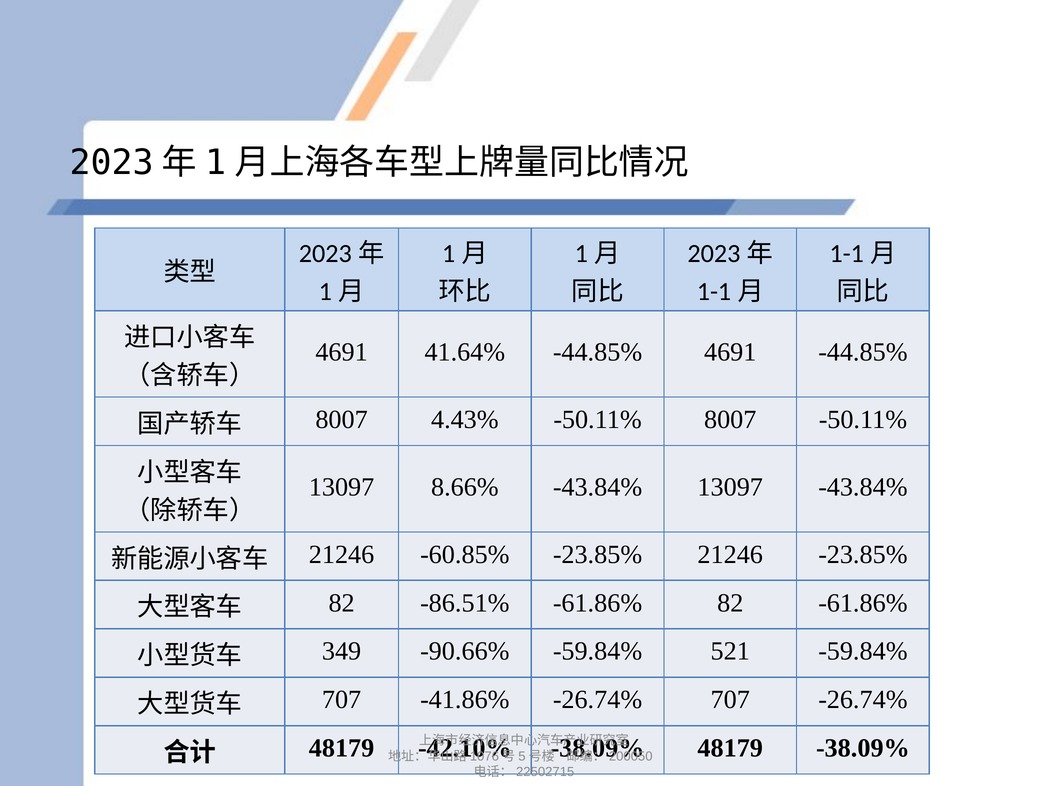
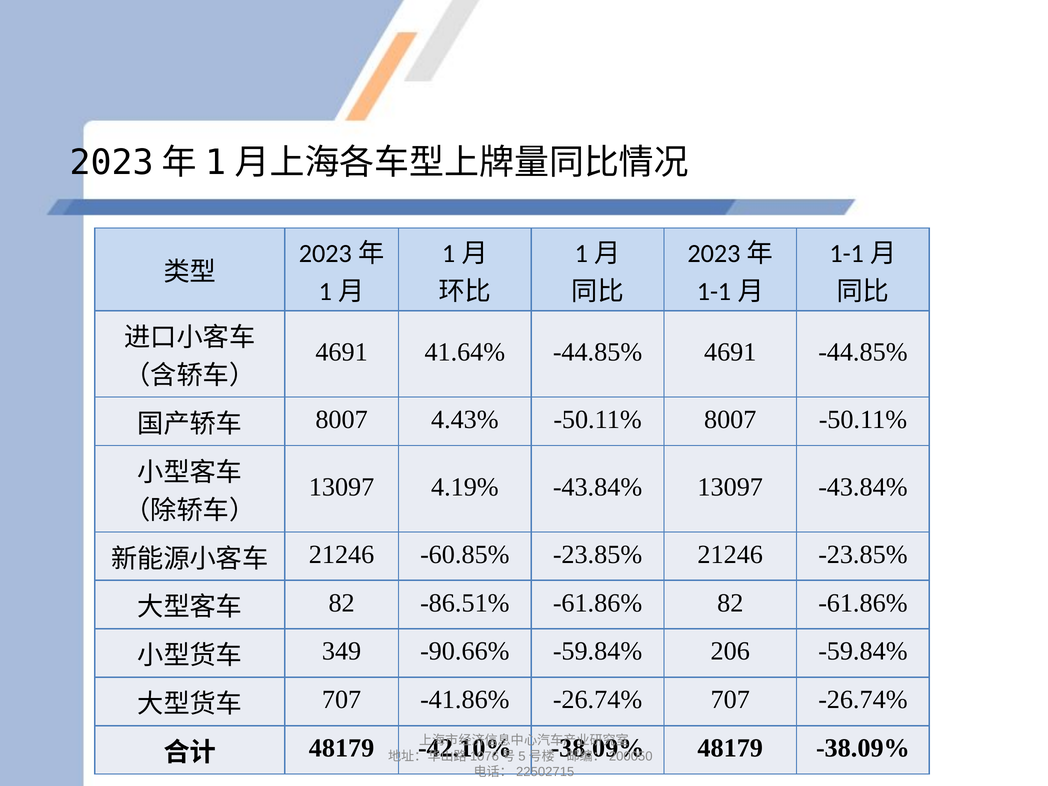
8.66%: 8.66% -> 4.19%
521: 521 -> 206
